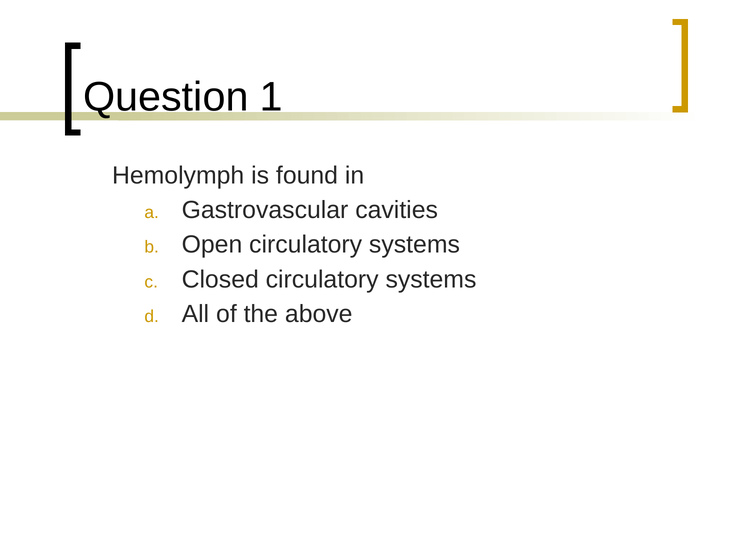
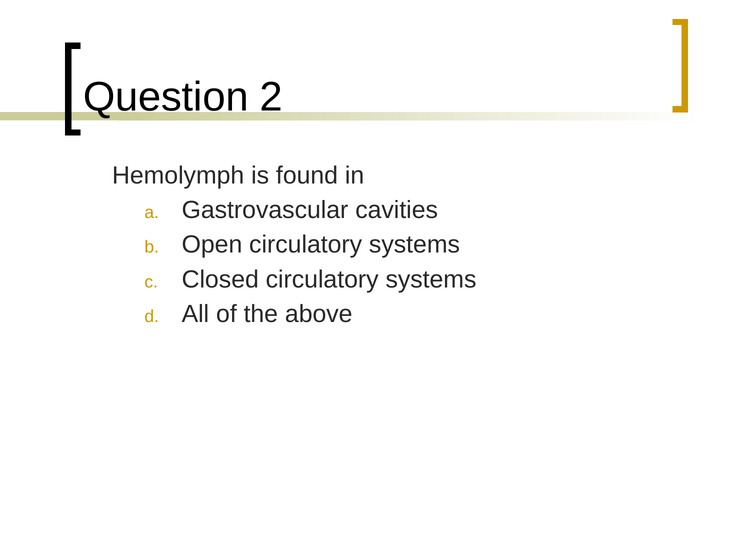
1: 1 -> 2
